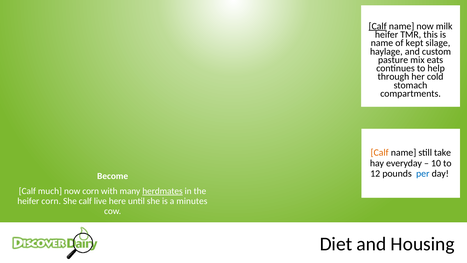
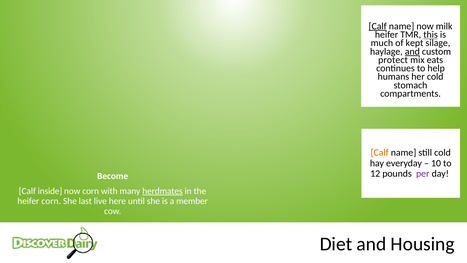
this underline: none -> present
name at (382, 43): name -> much
and at (412, 51) underline: none -> present
pasture: pasture -> protect
through: through -> humans
still take: take -> cold
per colour: blue -> purple
much: much -> inside
She calf: calf -> last
minutes: minutes -> member
